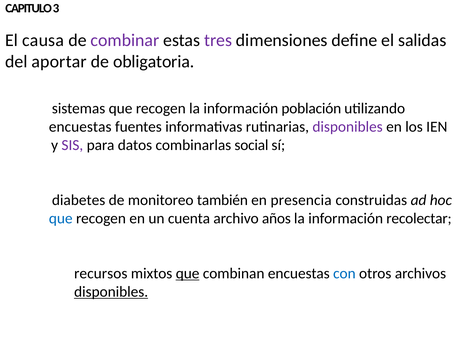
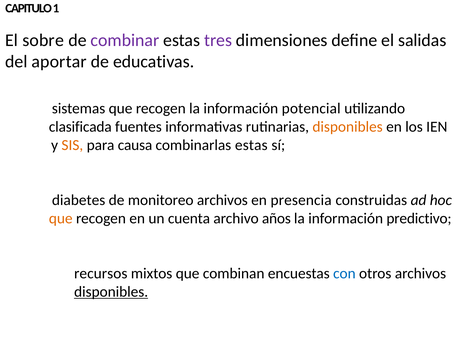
3: 3 -> 1
causa: causa -> sobre
obligatoria: obligatoria -> educativas
población: población -> potencial
encuestas at (80, 127): encuestas -> clasificada
disponibles at (348, 127) colour: purple -> orange
SIS colour: purple -> orange
datos: datos -> causa
combinarlas social: social -> estas
monitoreo también: también -> archivos
que at (61, 219) colour: blue -> orange
recolectar: recolectar -> predictivo
que at (188, 274) underline: present -> none
